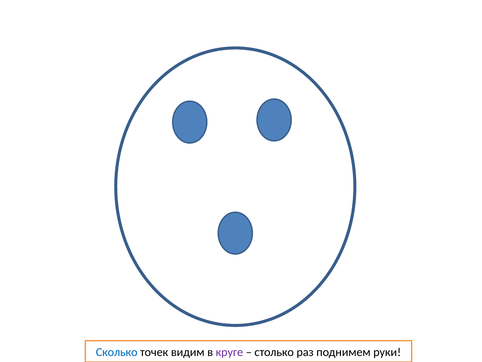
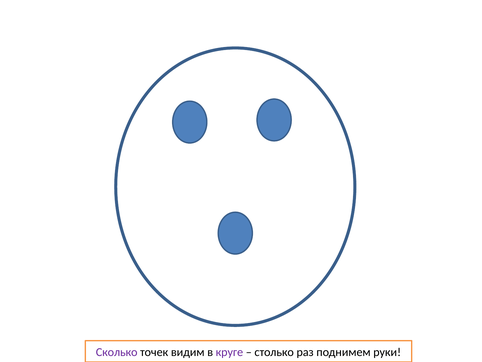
Сколько colour: blue -> purple
